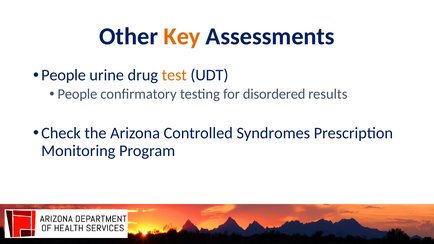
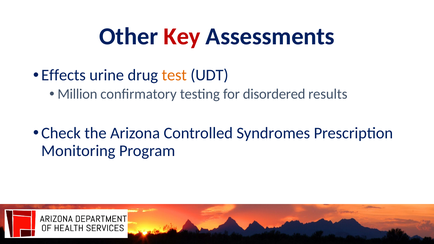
Key colour: orange -> red
People at (64, 75): People -> Effects
People at (77, 94): People -> Million
